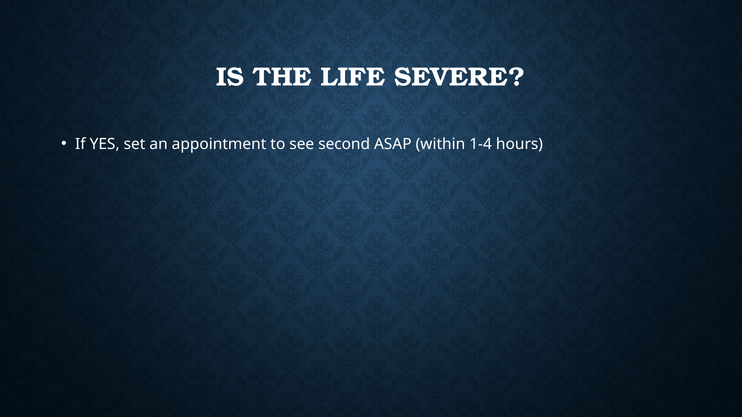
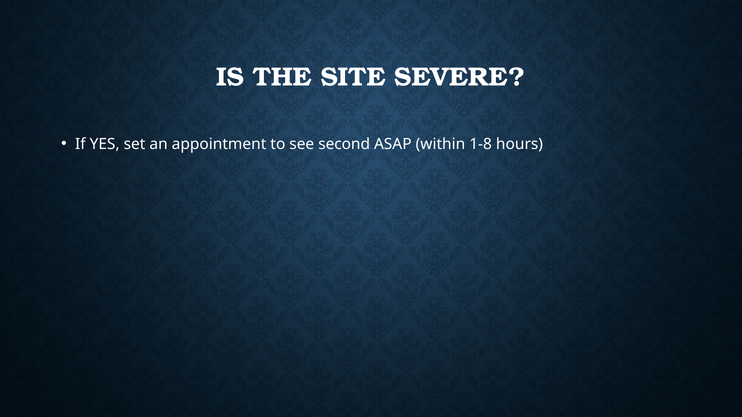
LIFE: LIFE -> SITE
1-4: 1-4 -> 1-8
